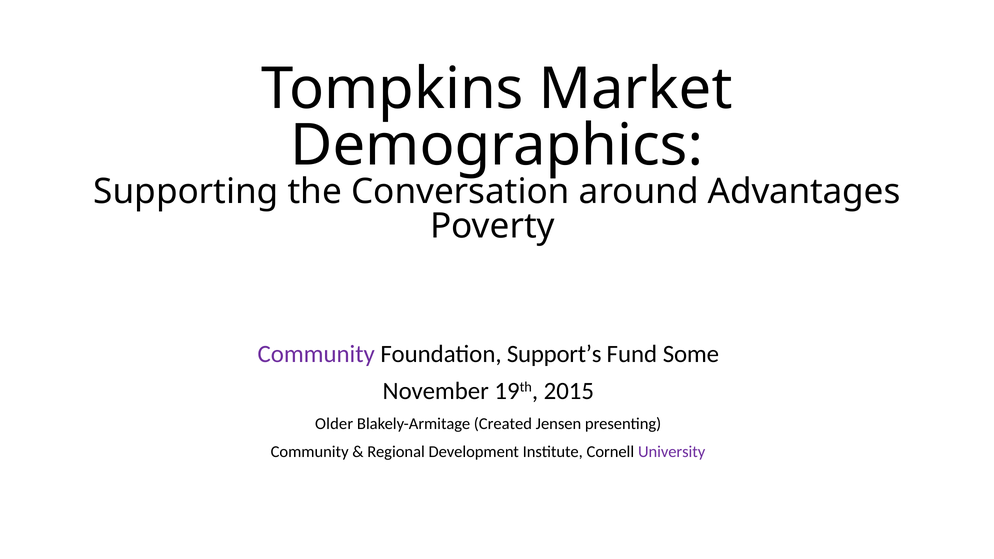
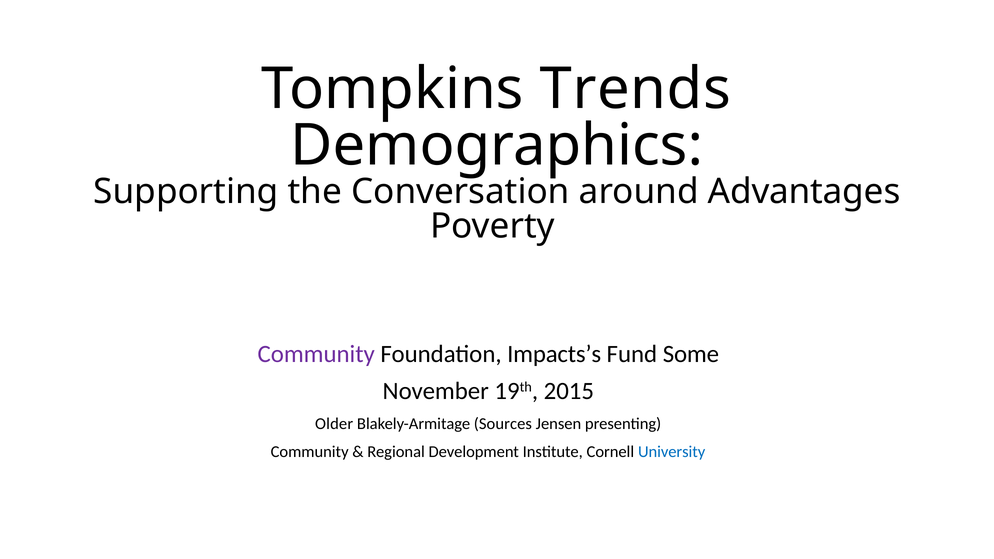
Market: Market -> Trends
Support’s: Support’s -> Impacts’s
Created: Created -> Sources
University colour: purple -> blue
